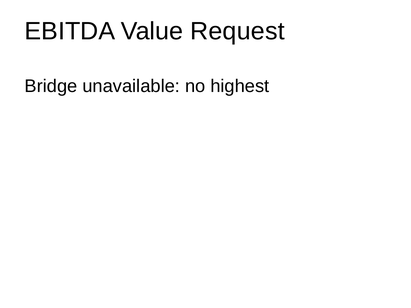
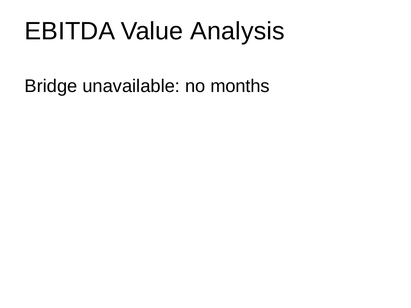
Request: Request -> Analysis
highest: highest -> months
